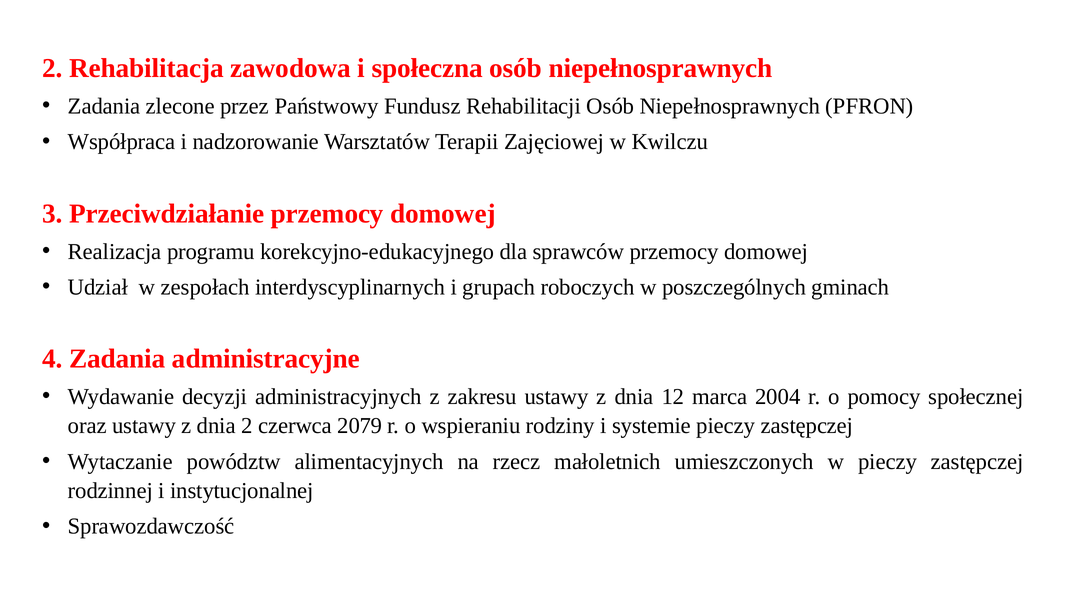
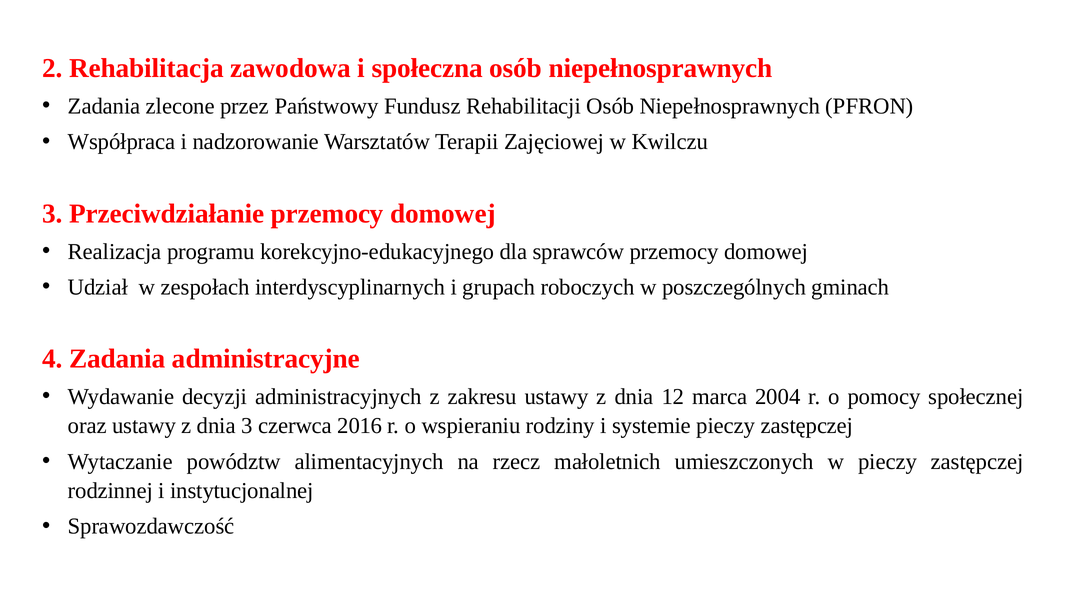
dnia 2: 2 -> 3
2079: 2079 -> 2016
